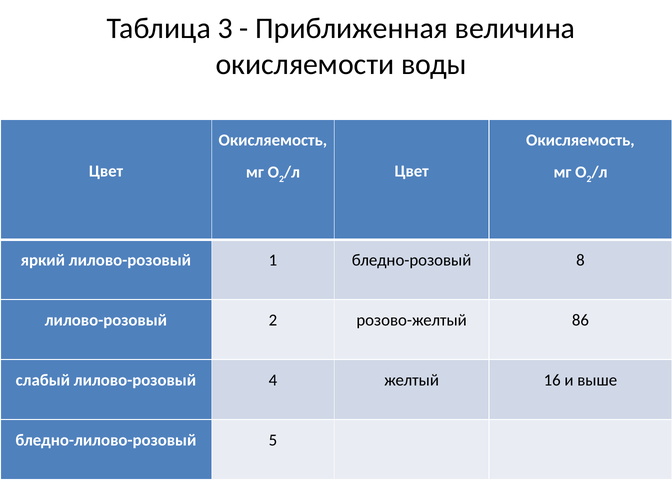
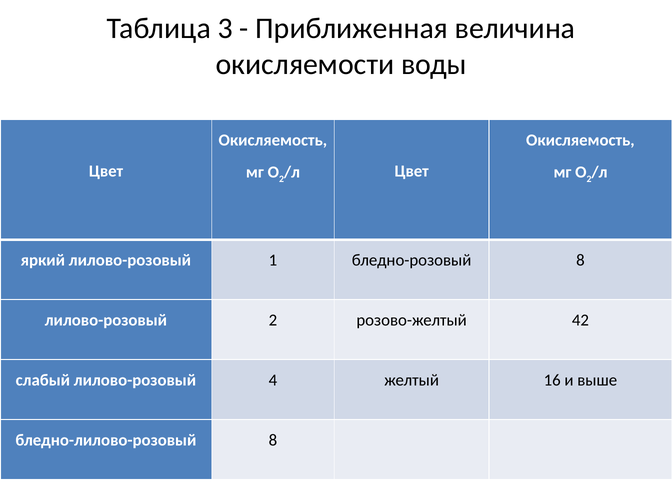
86: 86 -> 42
бледно-лилово-розовый 5: 5 -> 8
